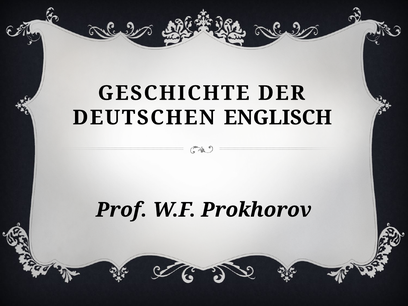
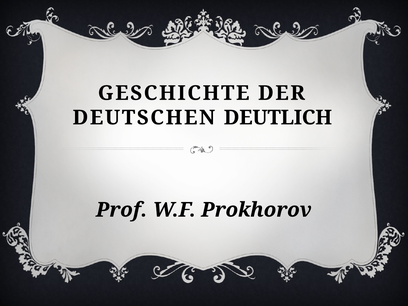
ENGLISCH: ENGLISCH -> DEUTLICH
